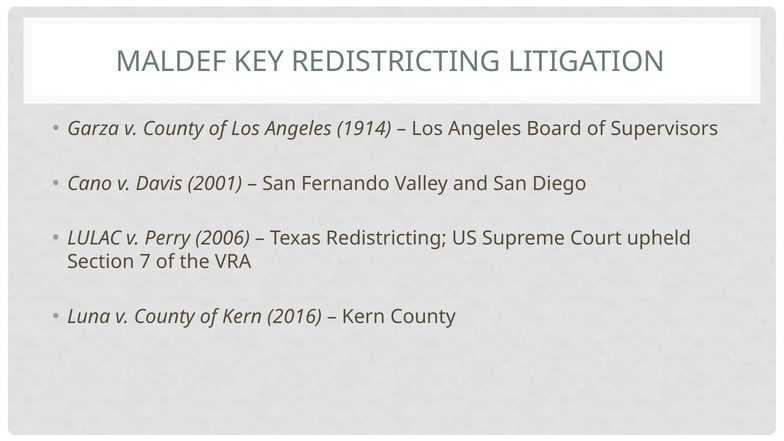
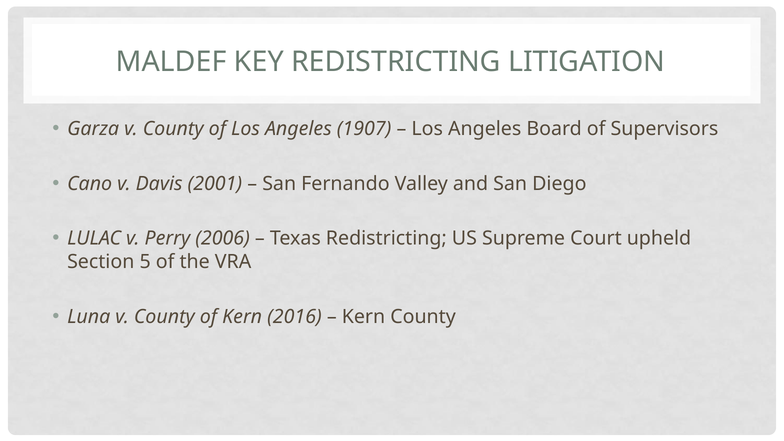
1914: 1914 -> 1907
7: 7 -> 5
